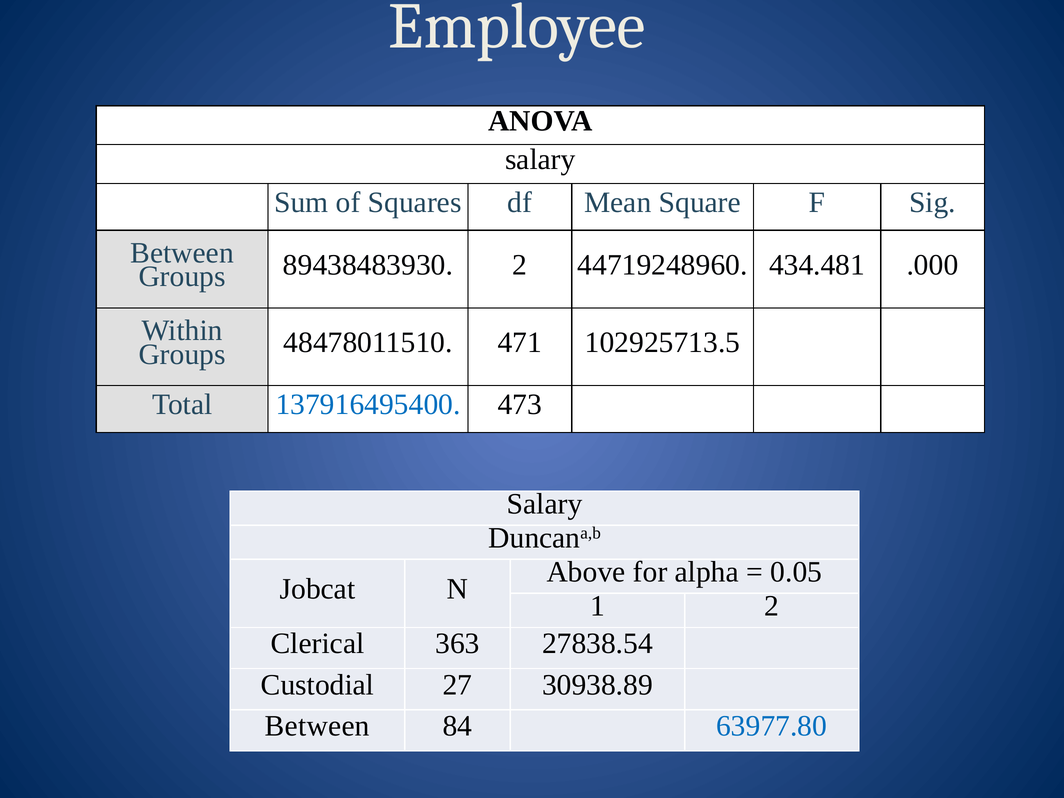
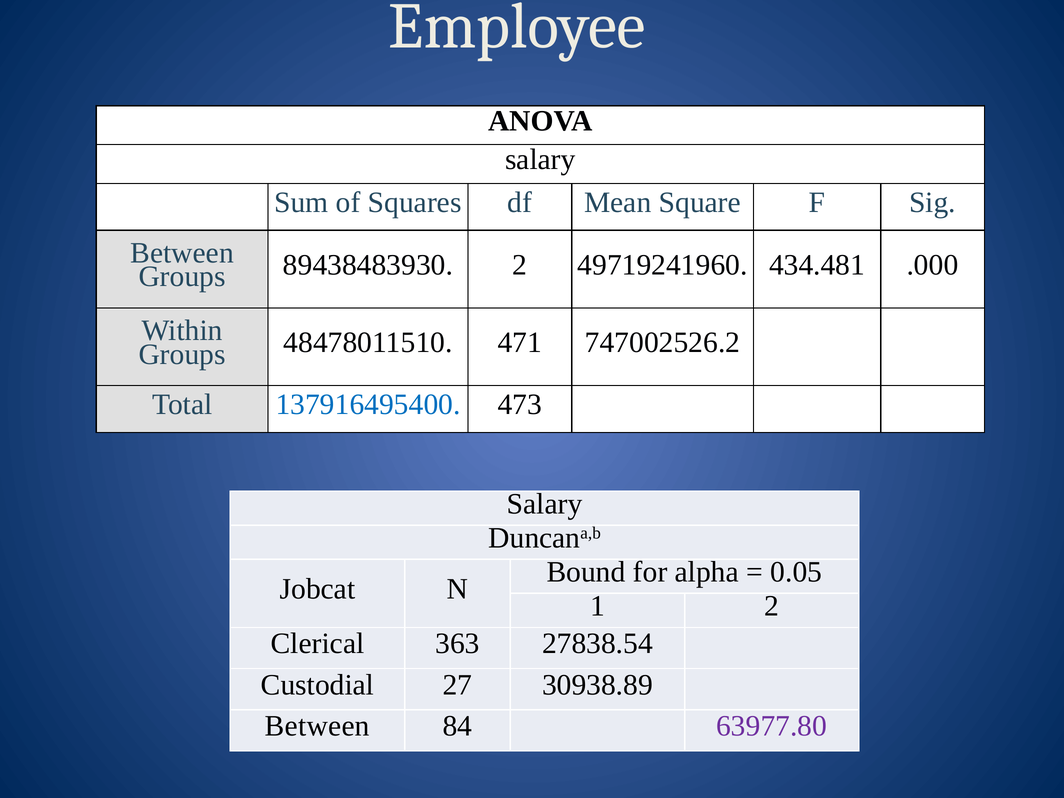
44719248960: 44719248960 -> 49719241960
102925713.5: 102925713.5 -> 747002526.2
Above: Above -> Bound
63977.80 colour: blue -> purple
